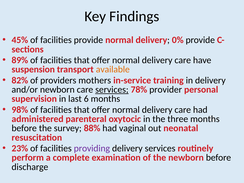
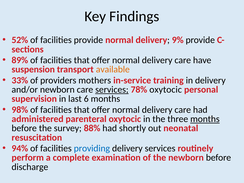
45%: 45% -> 52%
0%: 0% -> 9%
82%: 82% -> 33%
78% provider: provider -> oxytocic
months at (205, 119) underline: none -> present
vaginal: vaginal -> shortly
23%: 23% -> 94%
providing colour: purple -> blue
